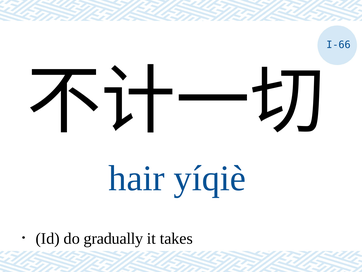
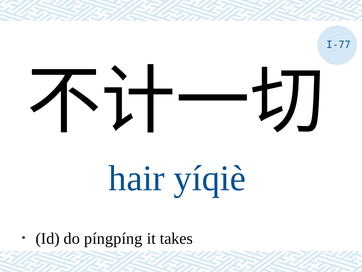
I-66: I-66 -> I-77
gradually: gradually -> píngpíng
